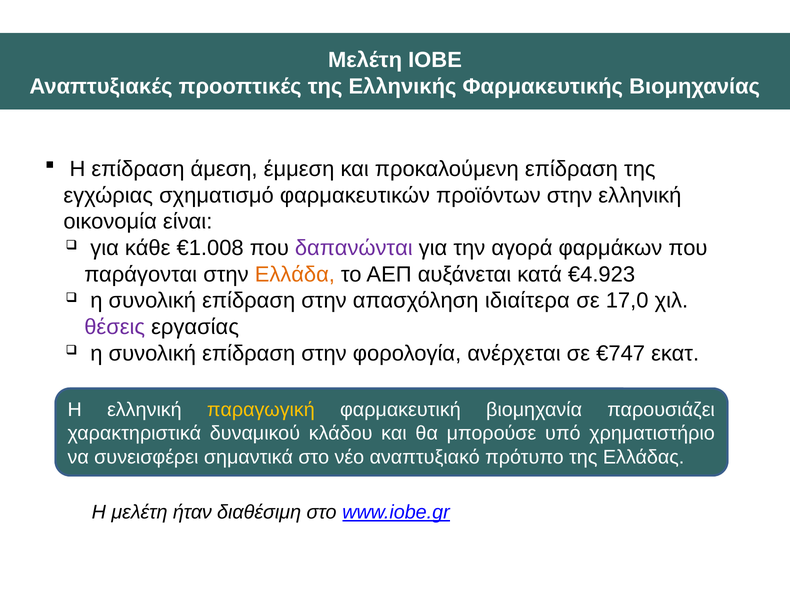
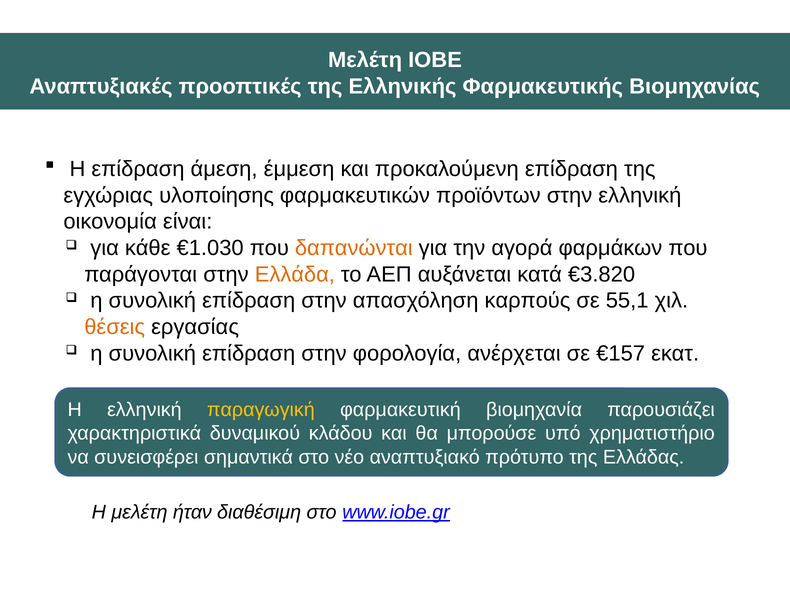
σχηματισμό: σχηματισμό -> υλοποίησης
€1.008: €1.008 -> €1.030
δαπανώνται colour: purple -> orange
€4.923: €4.923 -> €3.820
ιδιαίτερα: ιδιαίτερα -> καρπούς
17,0: 17,0 -> 55,1
θέσεις colour: purple -> orange
€747: €747 -> €157
